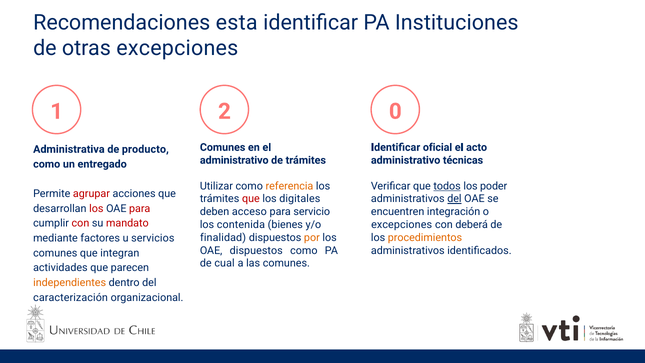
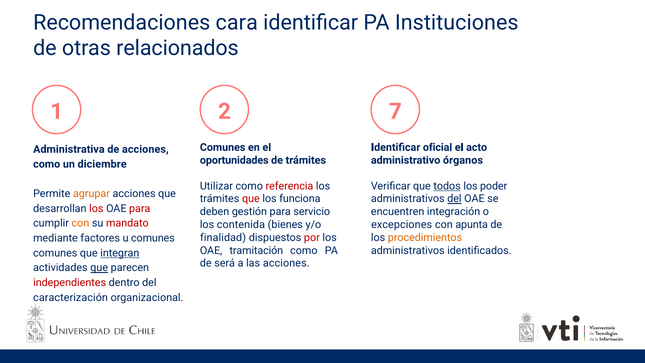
esta: esta -> cara
otras excepciones: excepciones -> relacionados
0: 0 -> 7
de producto: producto -> acciones
administrativo at (234, 160): administrativo -> oportunidades
técnicas: técnicas -> órganos
entregado: entregado -> diciembre
referencia colour: orange -> red
agrupar colour: red -> orange
digitales: digitales -> funciona
acceso: acceso -> gestión
con at (80, 223) colour: red -> orange
deberá: deberá -> apunta
por colour: orange -> red
u servicios: servicios -> comunes
OAE dispuestos: dispuestos -> tramitación
integran underline: none -> present
cual: cual -> será
las comunes: comunes -> acciones
que at (99, 268) underline: none -> present
independientes colour: orange -> red
